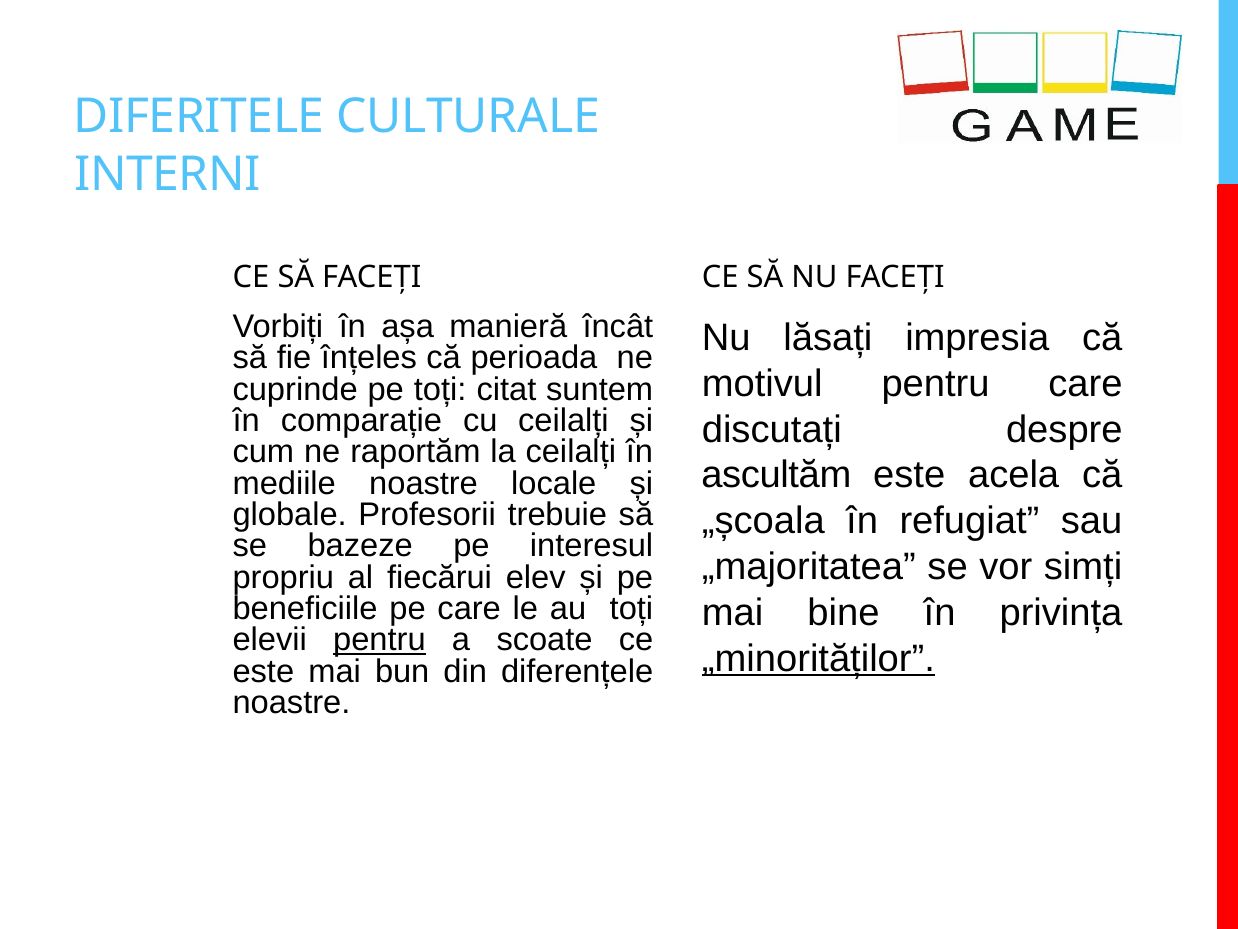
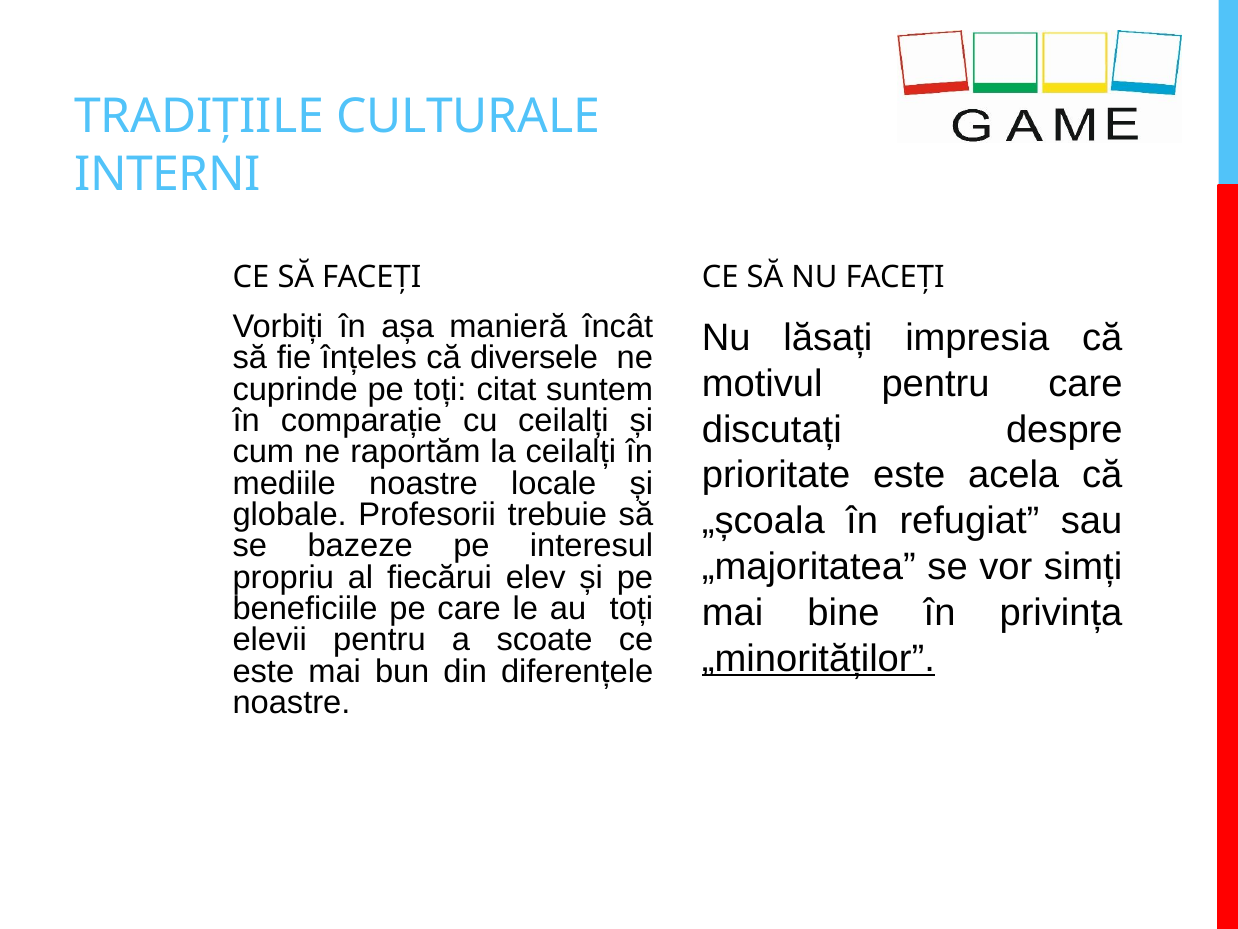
DIFERITELE: DIFERITELE -> TRADIȚIILE
perioada: perioada -> diversele
ascultăm: ascultăm -> prioritate
pentru at (379, 640) underline: present -> none
